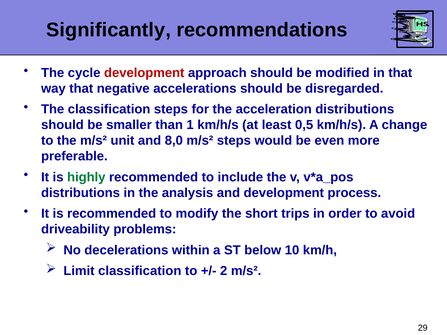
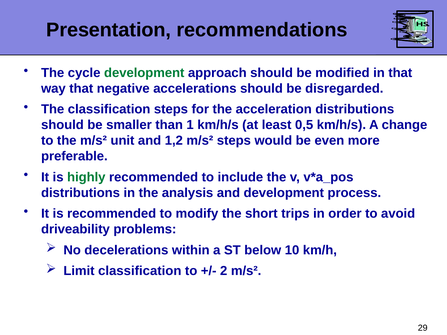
Significantly: Significantly -> Presentation
development at (144, 73) colour: red -> green
8,0: 8,0 -> 1,2
